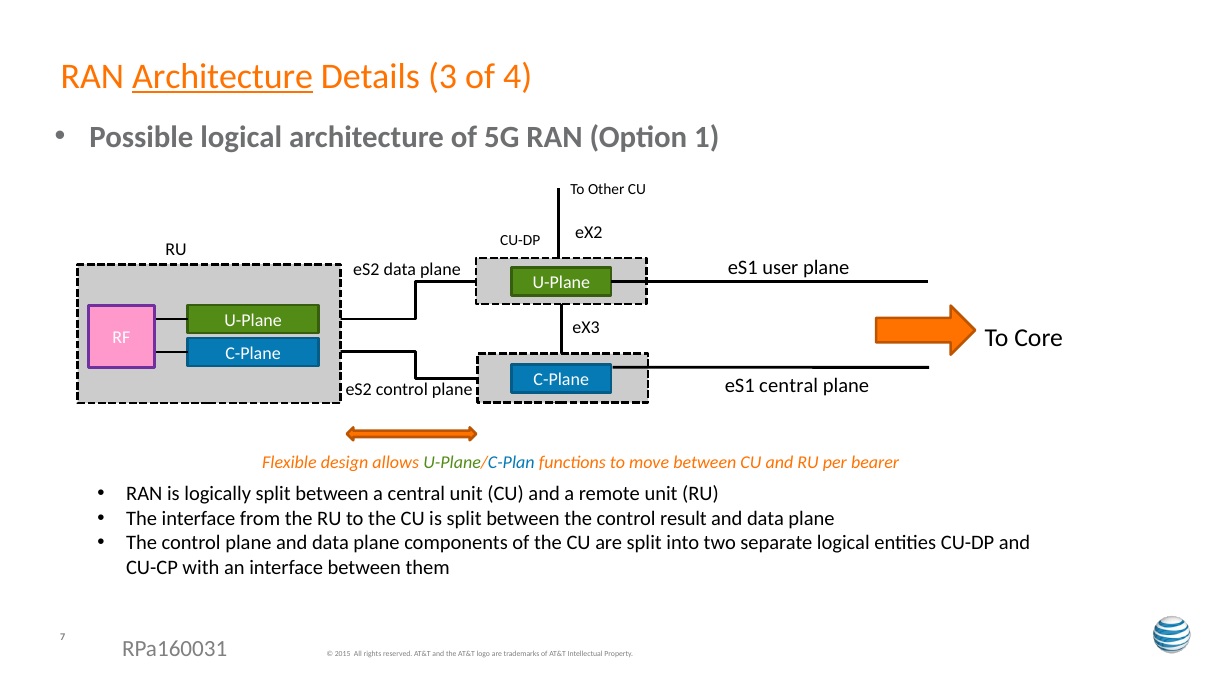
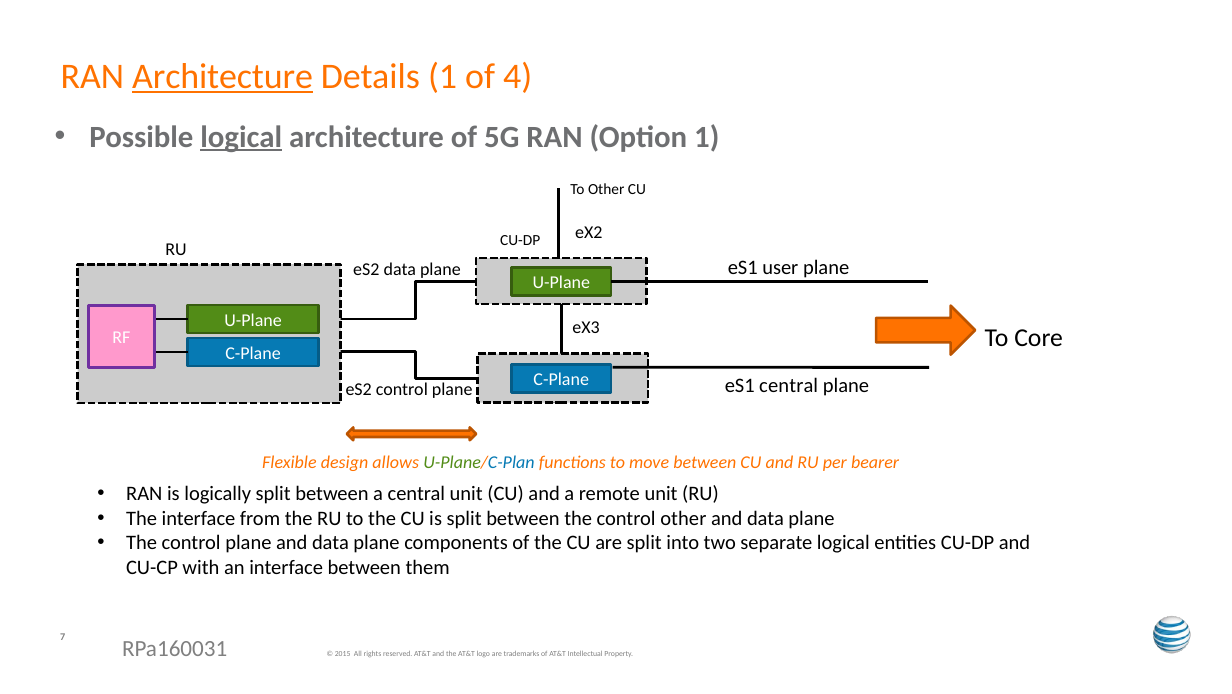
Details 3: 3 -> 1
logical at (241, 137) underline: none -> present
control result: result -> other
